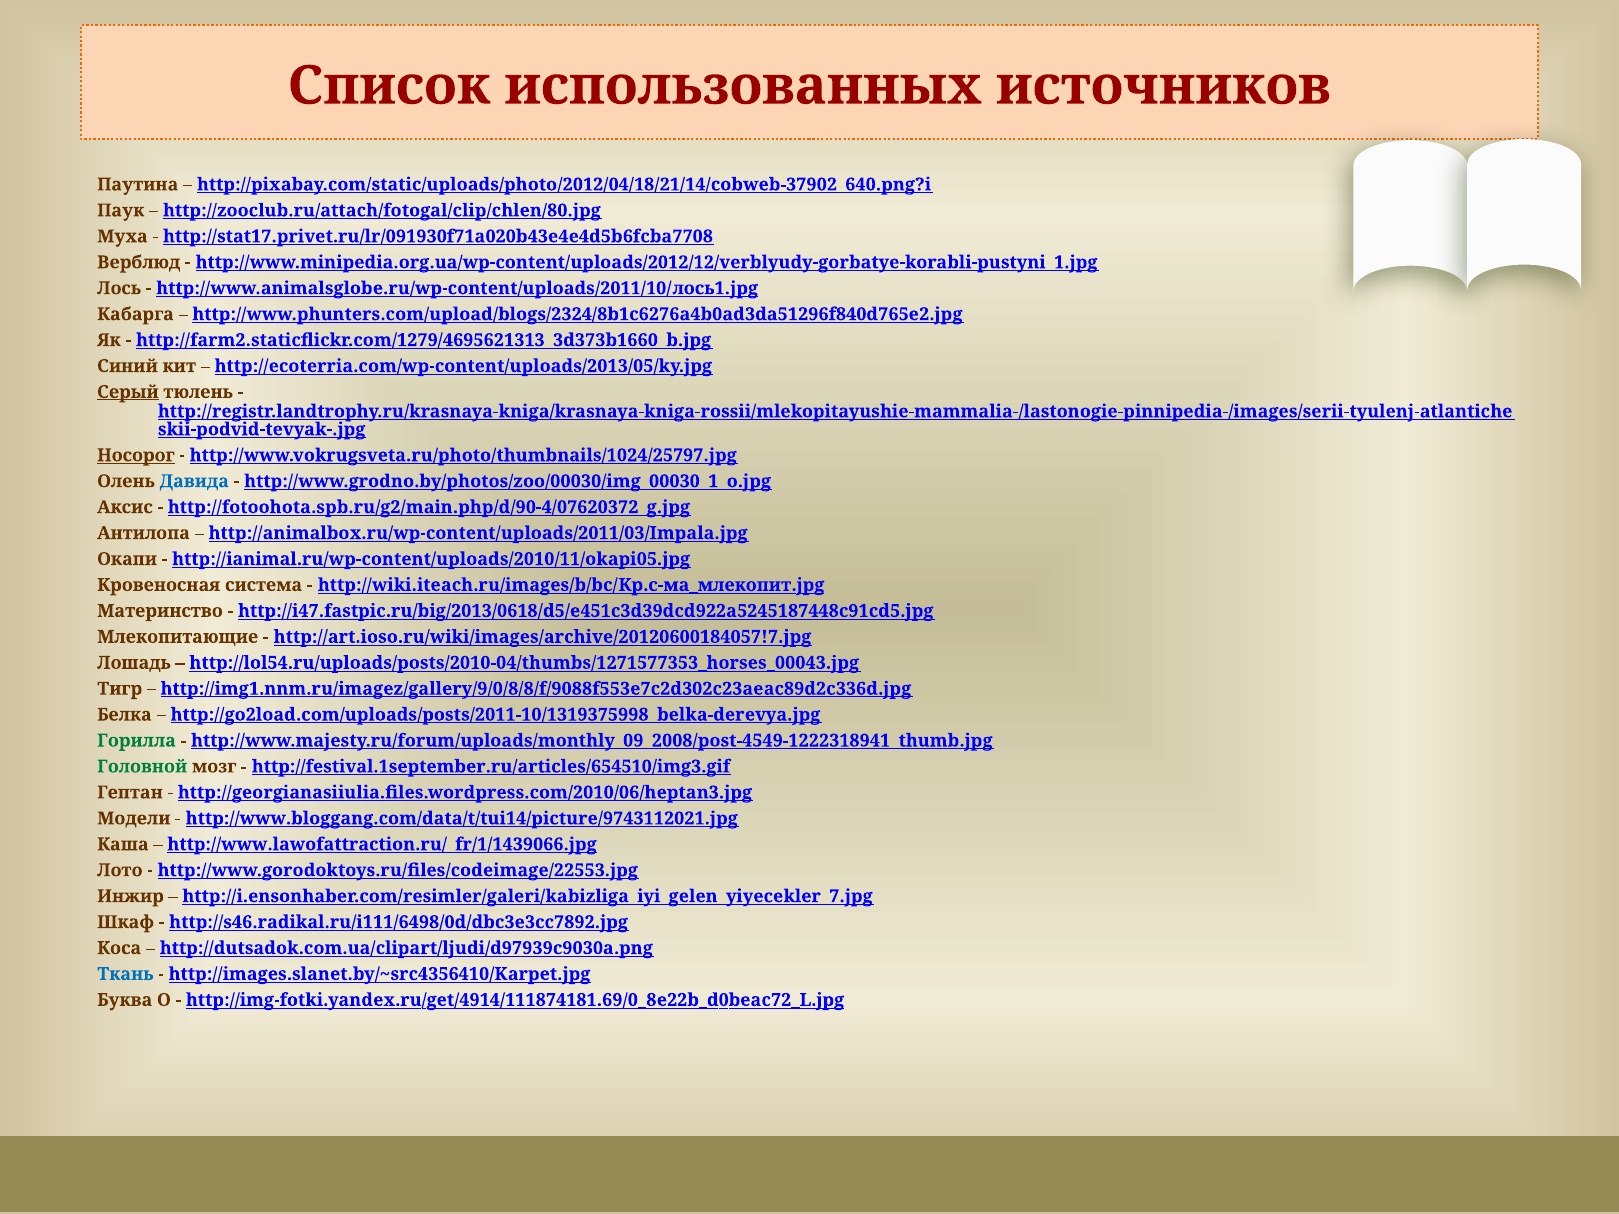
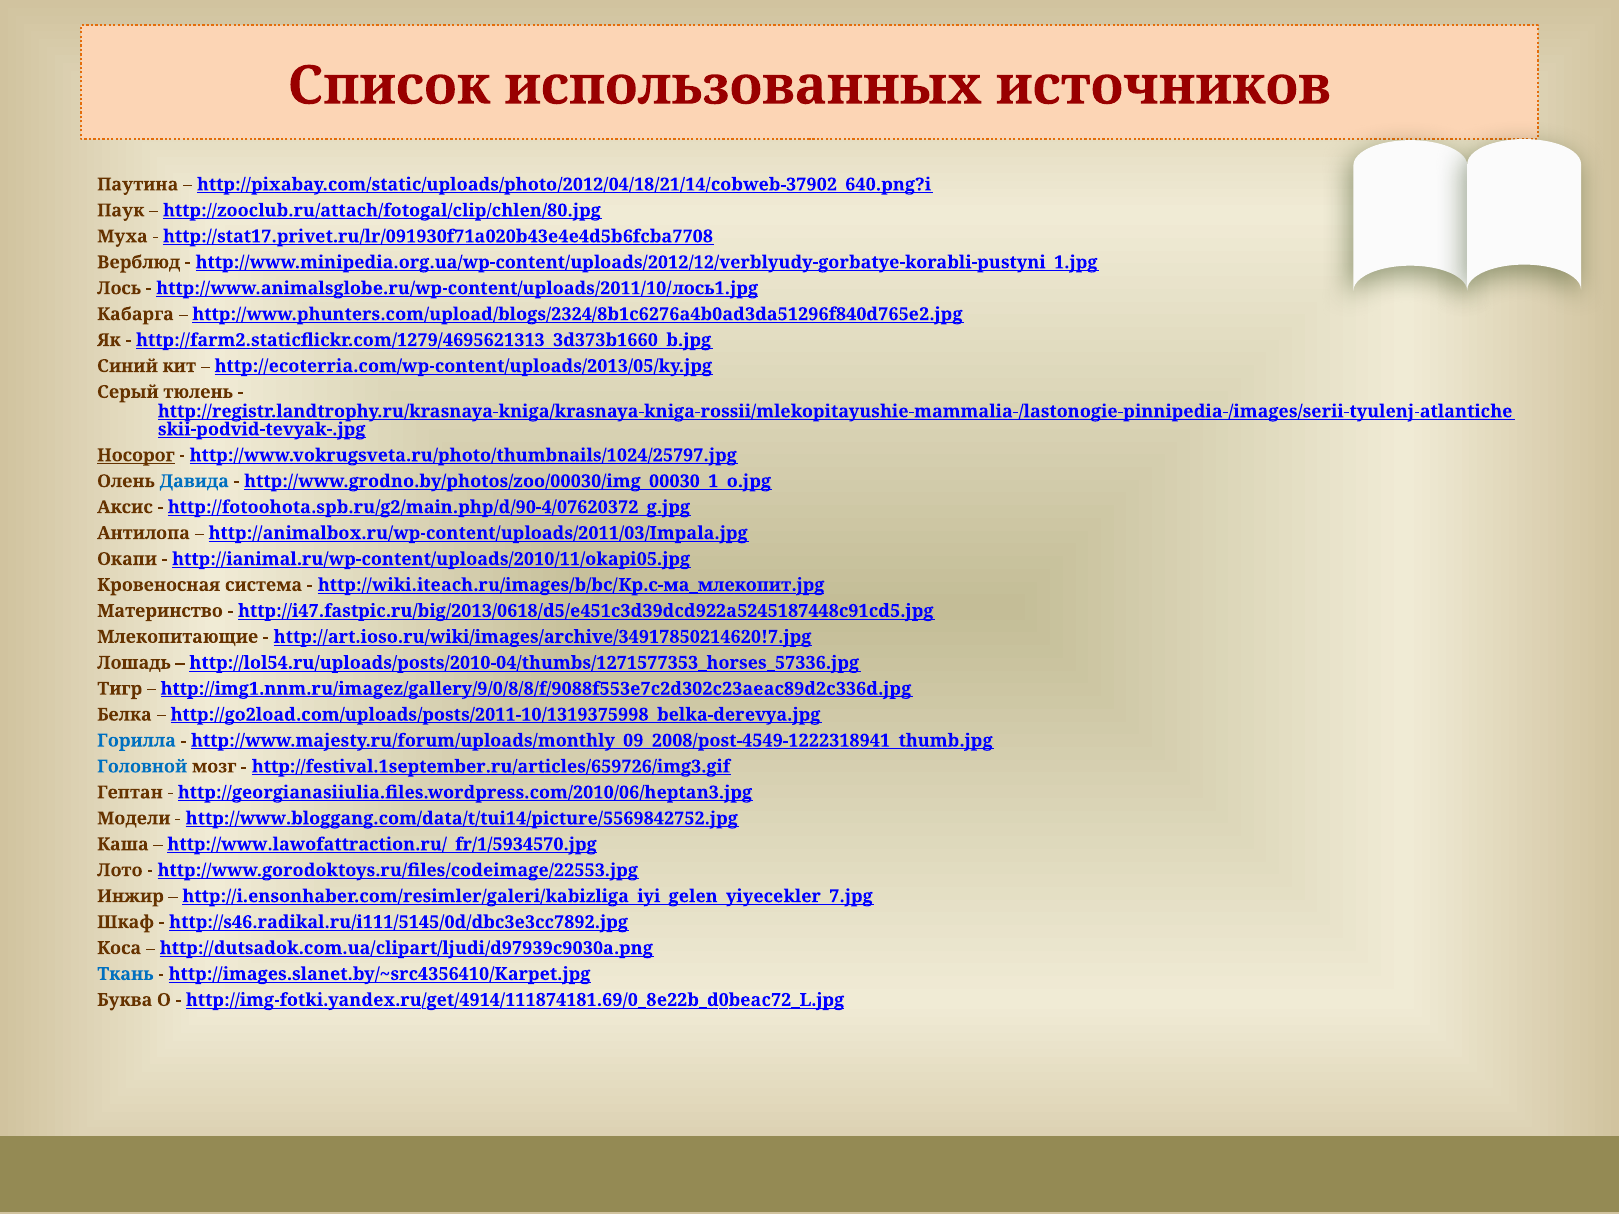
Серый underline: present -> none
http://art.ioso.ru/wiki/images/archive/20120600184057!7.jpg: http://art.ioso.ru/wiki/images/archive/20120600184057!7.jpg -> http://art.ioso.ru/wiki/images/archive/34917850214620!7.jpg
http://lol54.ru/uploads/posts/2010-04/thumbs/1271577353_horses_00043.jpg: http://lol54.ru/uploads/posts/2010-04/thumbs/1271577353_horses_00043.jpg -> http://lol54.ru/uploads/posts/2010-04/thumbs/1271577353_horses_57336.jpg
Горилла colour: green -> blue
Головной colour: green -> blue
http://festival.1september.ru/articles/654510/img3.gif: http://festival.1september.ru/articles/654510/img3.gif -> http://festival.1september.ru/articles/659726/img3.gif
http://www.bloggang.com/data/t/tui14/picture/9743112021.jpg: http://www.bloggang.com/data/t/tui14/picture/9743112021.jpg -> http://www.bloggang.com/data/t/tui14/picture/5569842752.jpg
http://www.lawofattraction.ru/_fr/1/1439066.jpg: http://www.lawofattraction.ru/_fr/1/1439066.jpg -> http://www.lawofattraction.ru/_fr/1/5934570.jpg
http://s46.radikal.ru/i111/6498/0d/dbc3e3cc7892.jpg: http://s46.radikal.ru/i111/6498/0d/dbc3e3cc7892.jpg -> http://s46.radikal.ru/i111/5145/0d/dbc3e3cc7892.jpg
